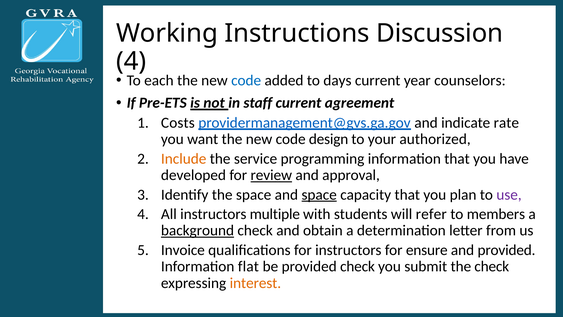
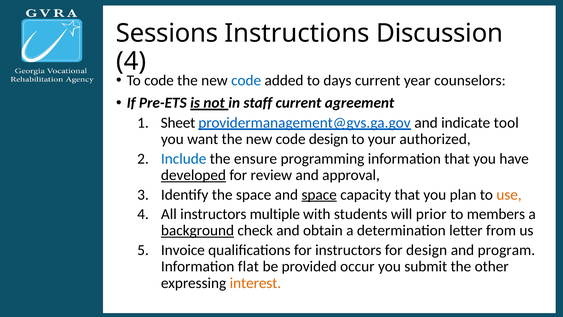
Working: Working -> Sessions
each at (159, 80): each -> code
Costs: Costs -> Sheet
rate: rate -> tool
Include colour: orange -> blue
service: service -> ensure
developed underline: none -> present
review underline: present -> none
use colour: purple -> orange
refer: refer -> prior
for ensure: ensure -> design
and provided: provided -> program
provided check: check -> occur
the check: check -> other
